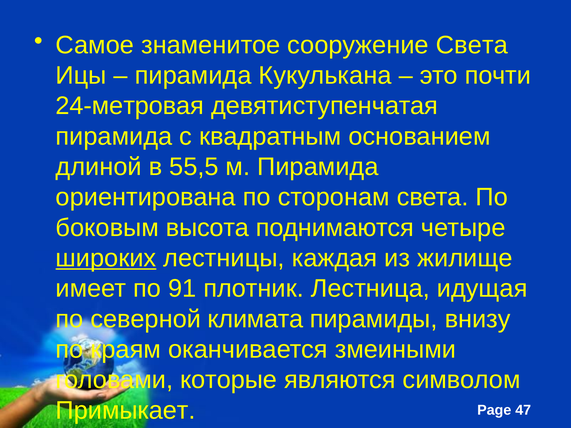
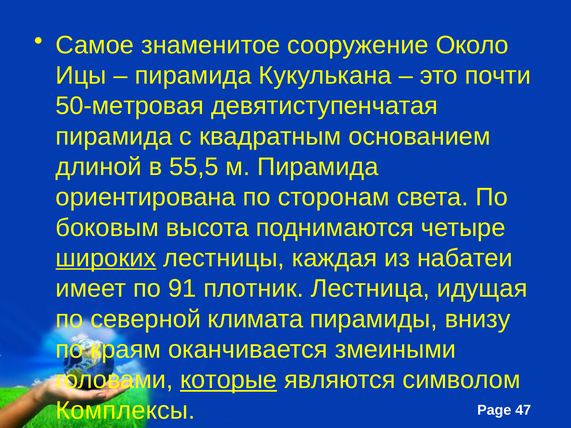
сооружение Света: Света -> Около
24-метровая: 24-метровая -> 50-метровая
жилище: жилище -> набатеи
которые underline: none -> present
Примыкает: Примыкает -> Комплексы
